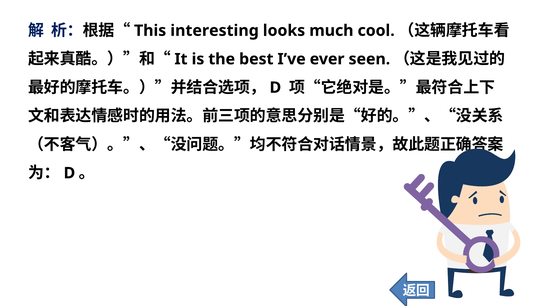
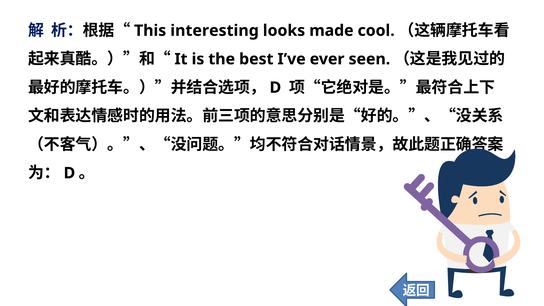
much: much -> made
